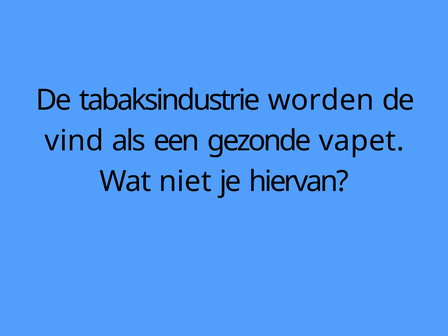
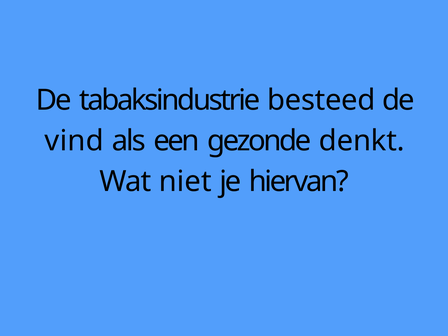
worden: worden -> besteed
vapet: vapet -> denkt
